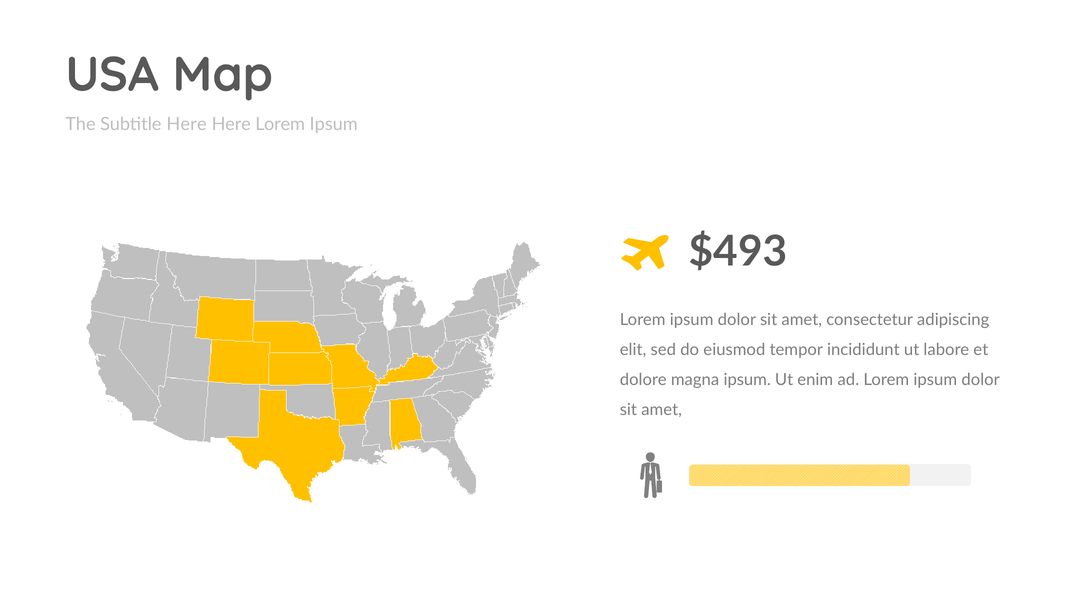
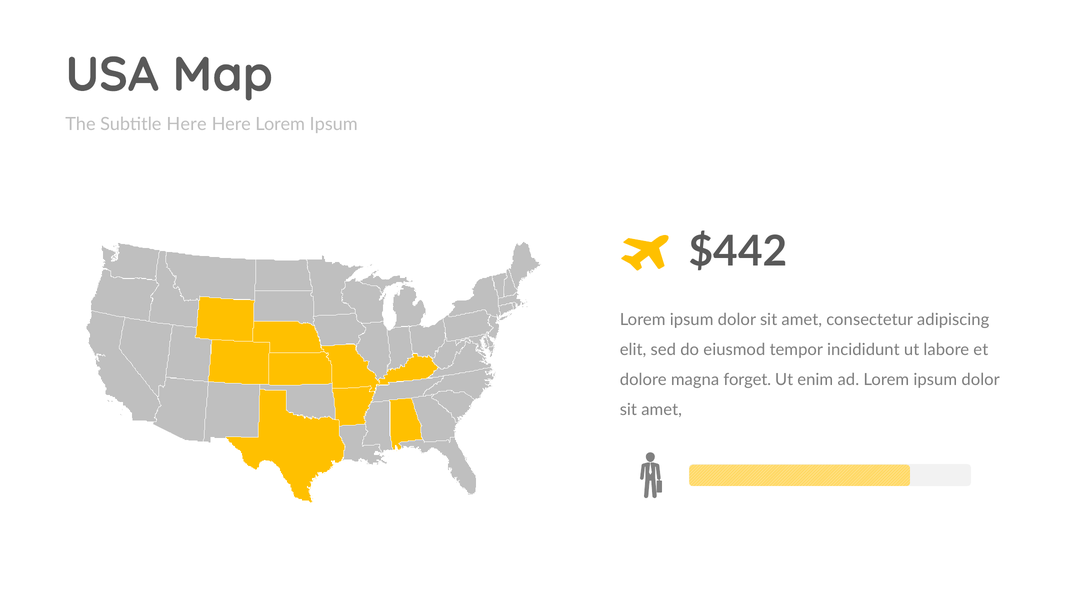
$493: $493 -> $442
magna ipsum: ipsum -> forget
